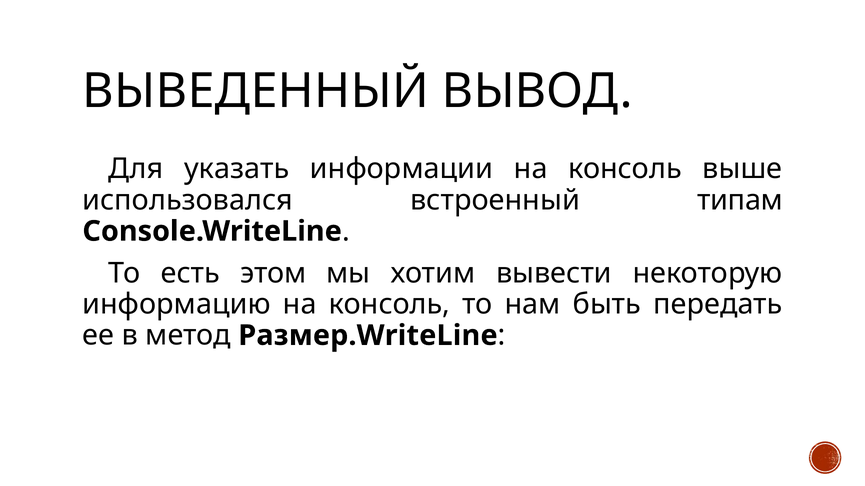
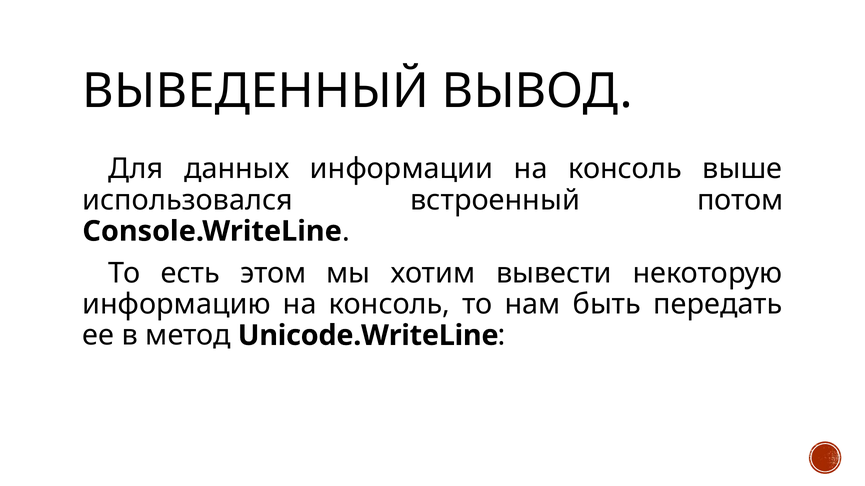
указать: указать -> данных
типам: типам -> потом
Размер.WriteLine: Размер.WriteLine -> Unicode.WriteLine
